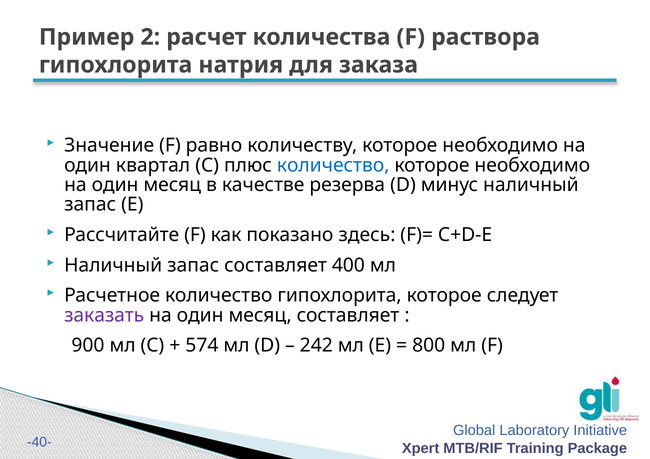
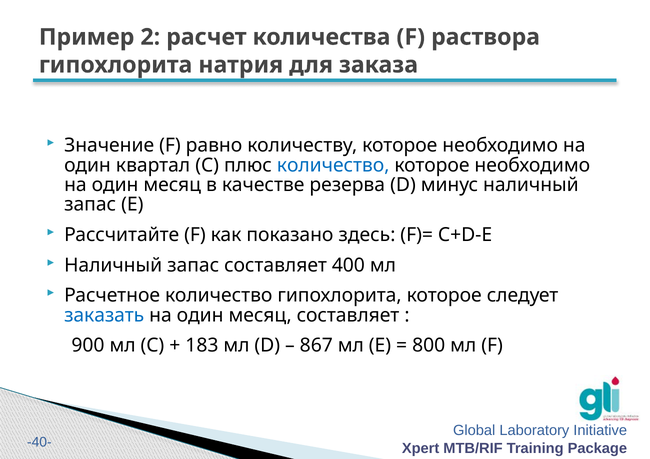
заказать colour: purple -> blue
574: 574 -> 183
242: 242 -> 867
